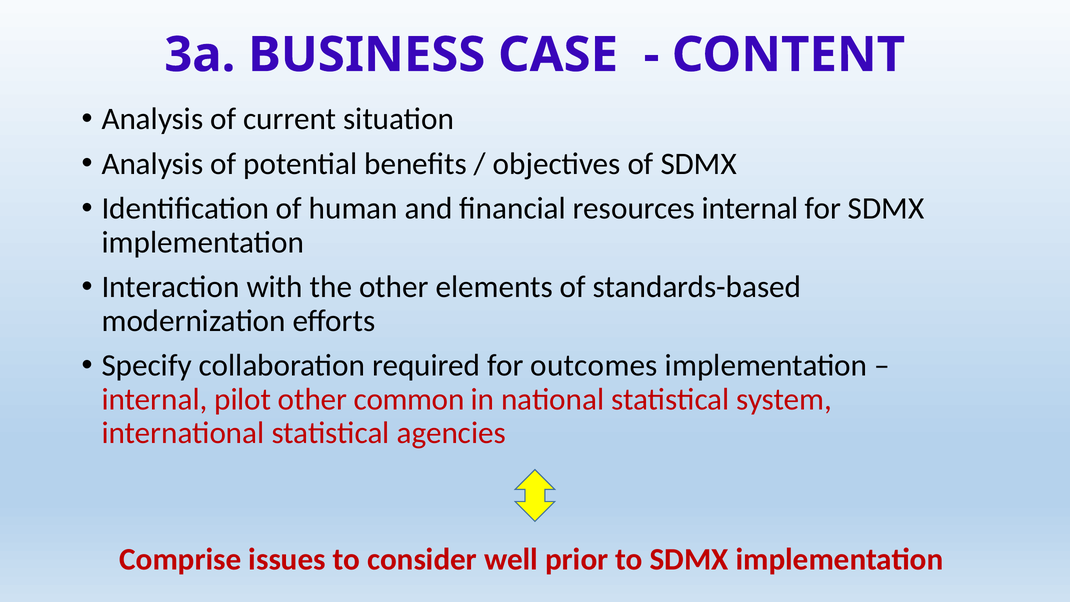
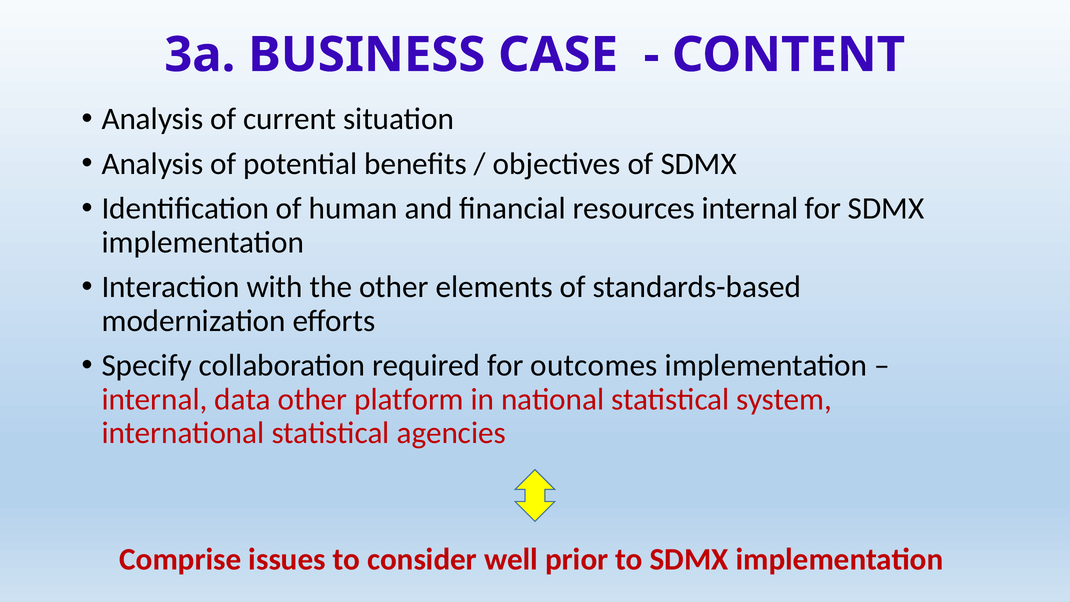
pilot: pilot -> data
common: common -> platform
